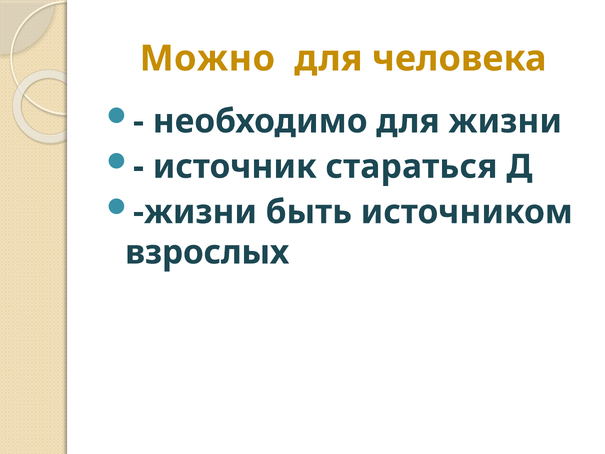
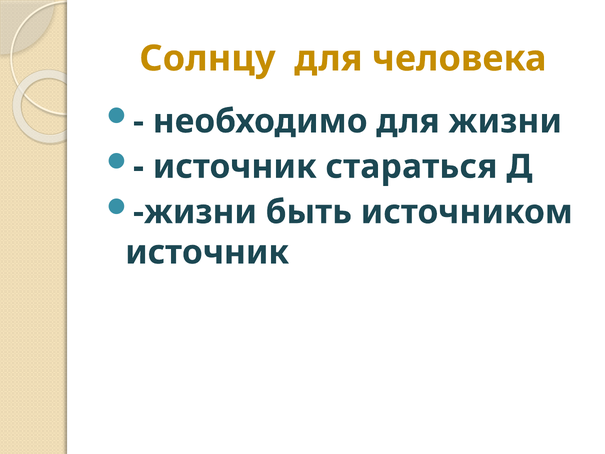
Можно: Можно -> Солнцу
взрослых at (207, 252): взрослых -> источник
